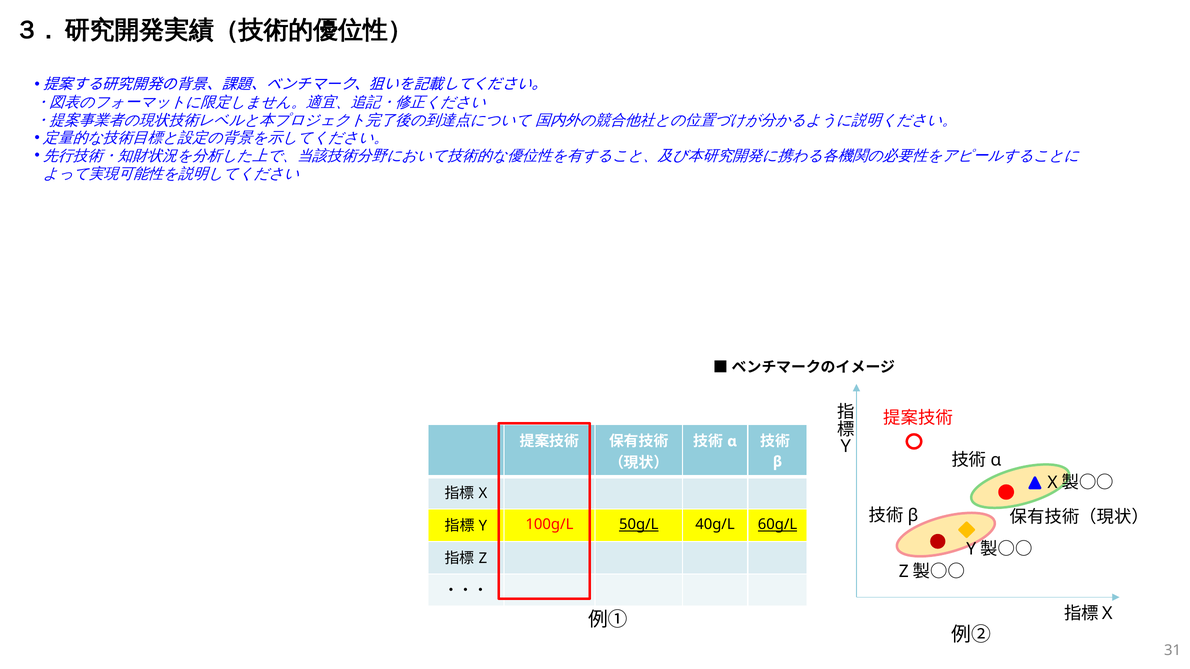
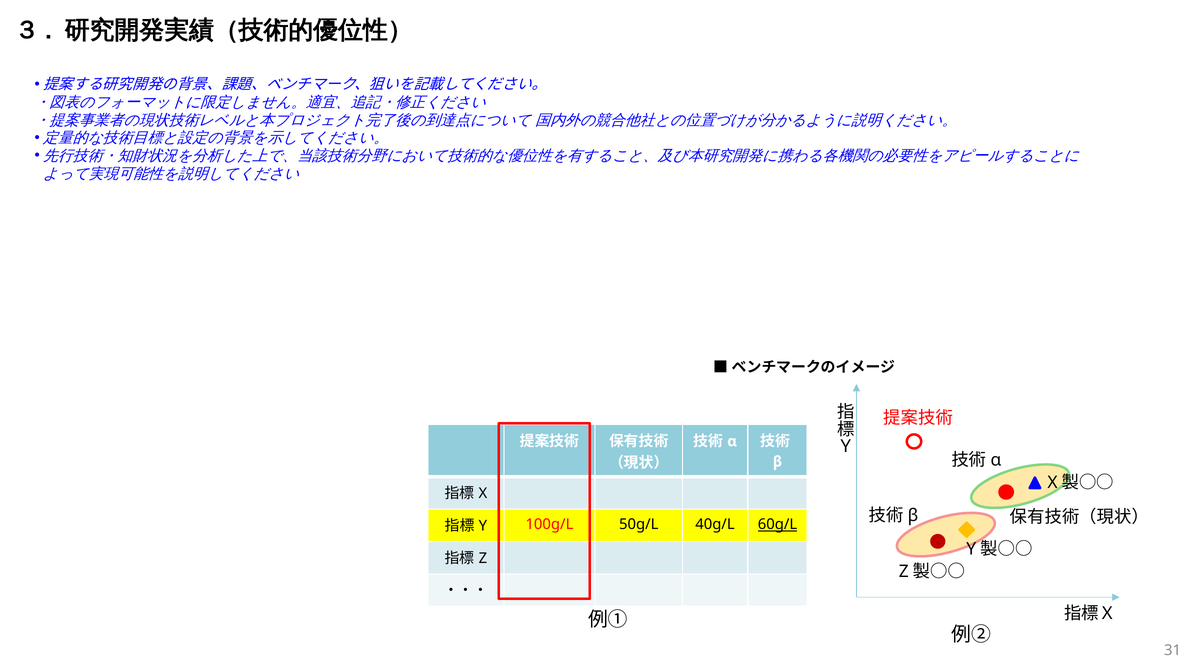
50g/L underline: present -> none
